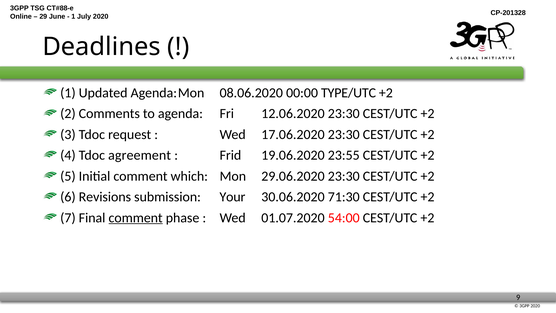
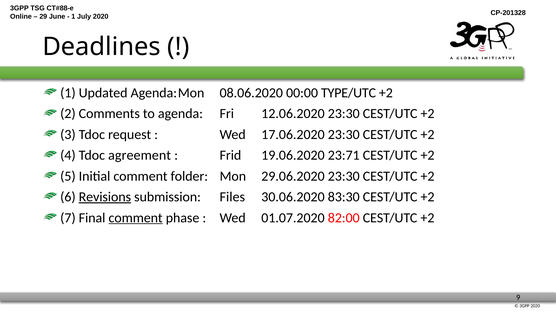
23:55: 23:55 -> 23:71
which: which -> folder
Revisions underline: none -> present
Your: Your -> Files
71:30: 71:30 -> 83:30
54:00: 54:00 -> 82:00
